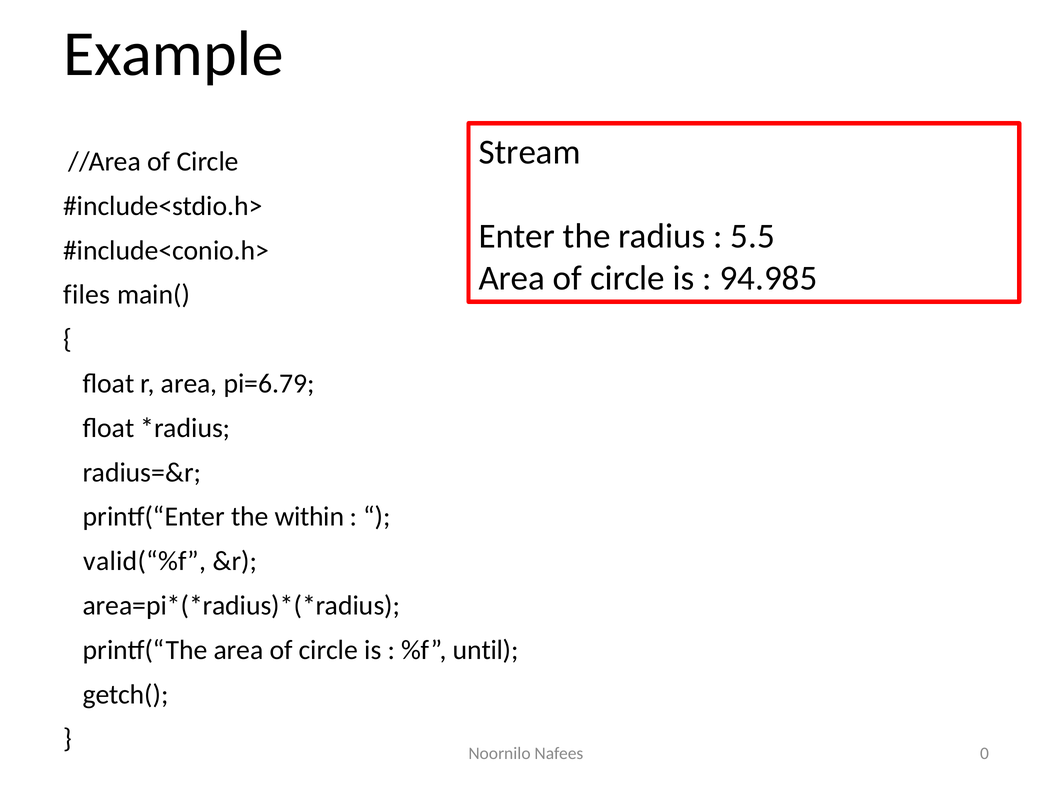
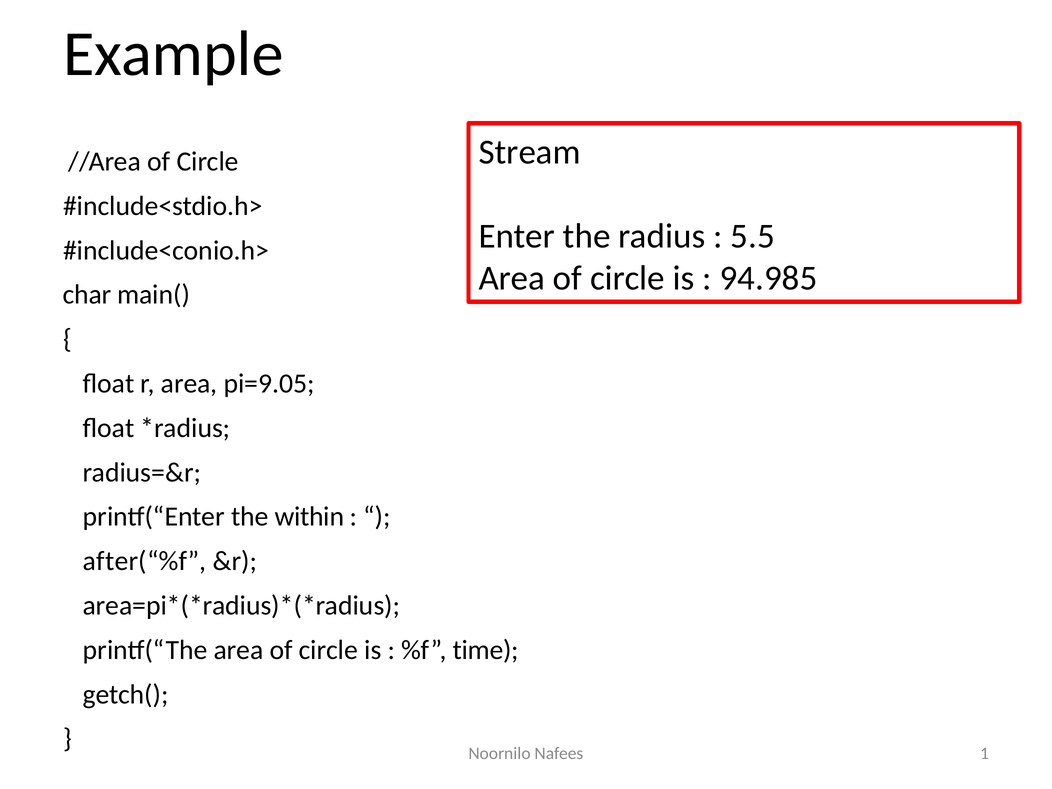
files: files -> char
pi=6.79: pi=6.79 -> pi=9.05
valid(“%f: valid(“%f -> after(“%f
until: until -> time
0: 0 -> 1
